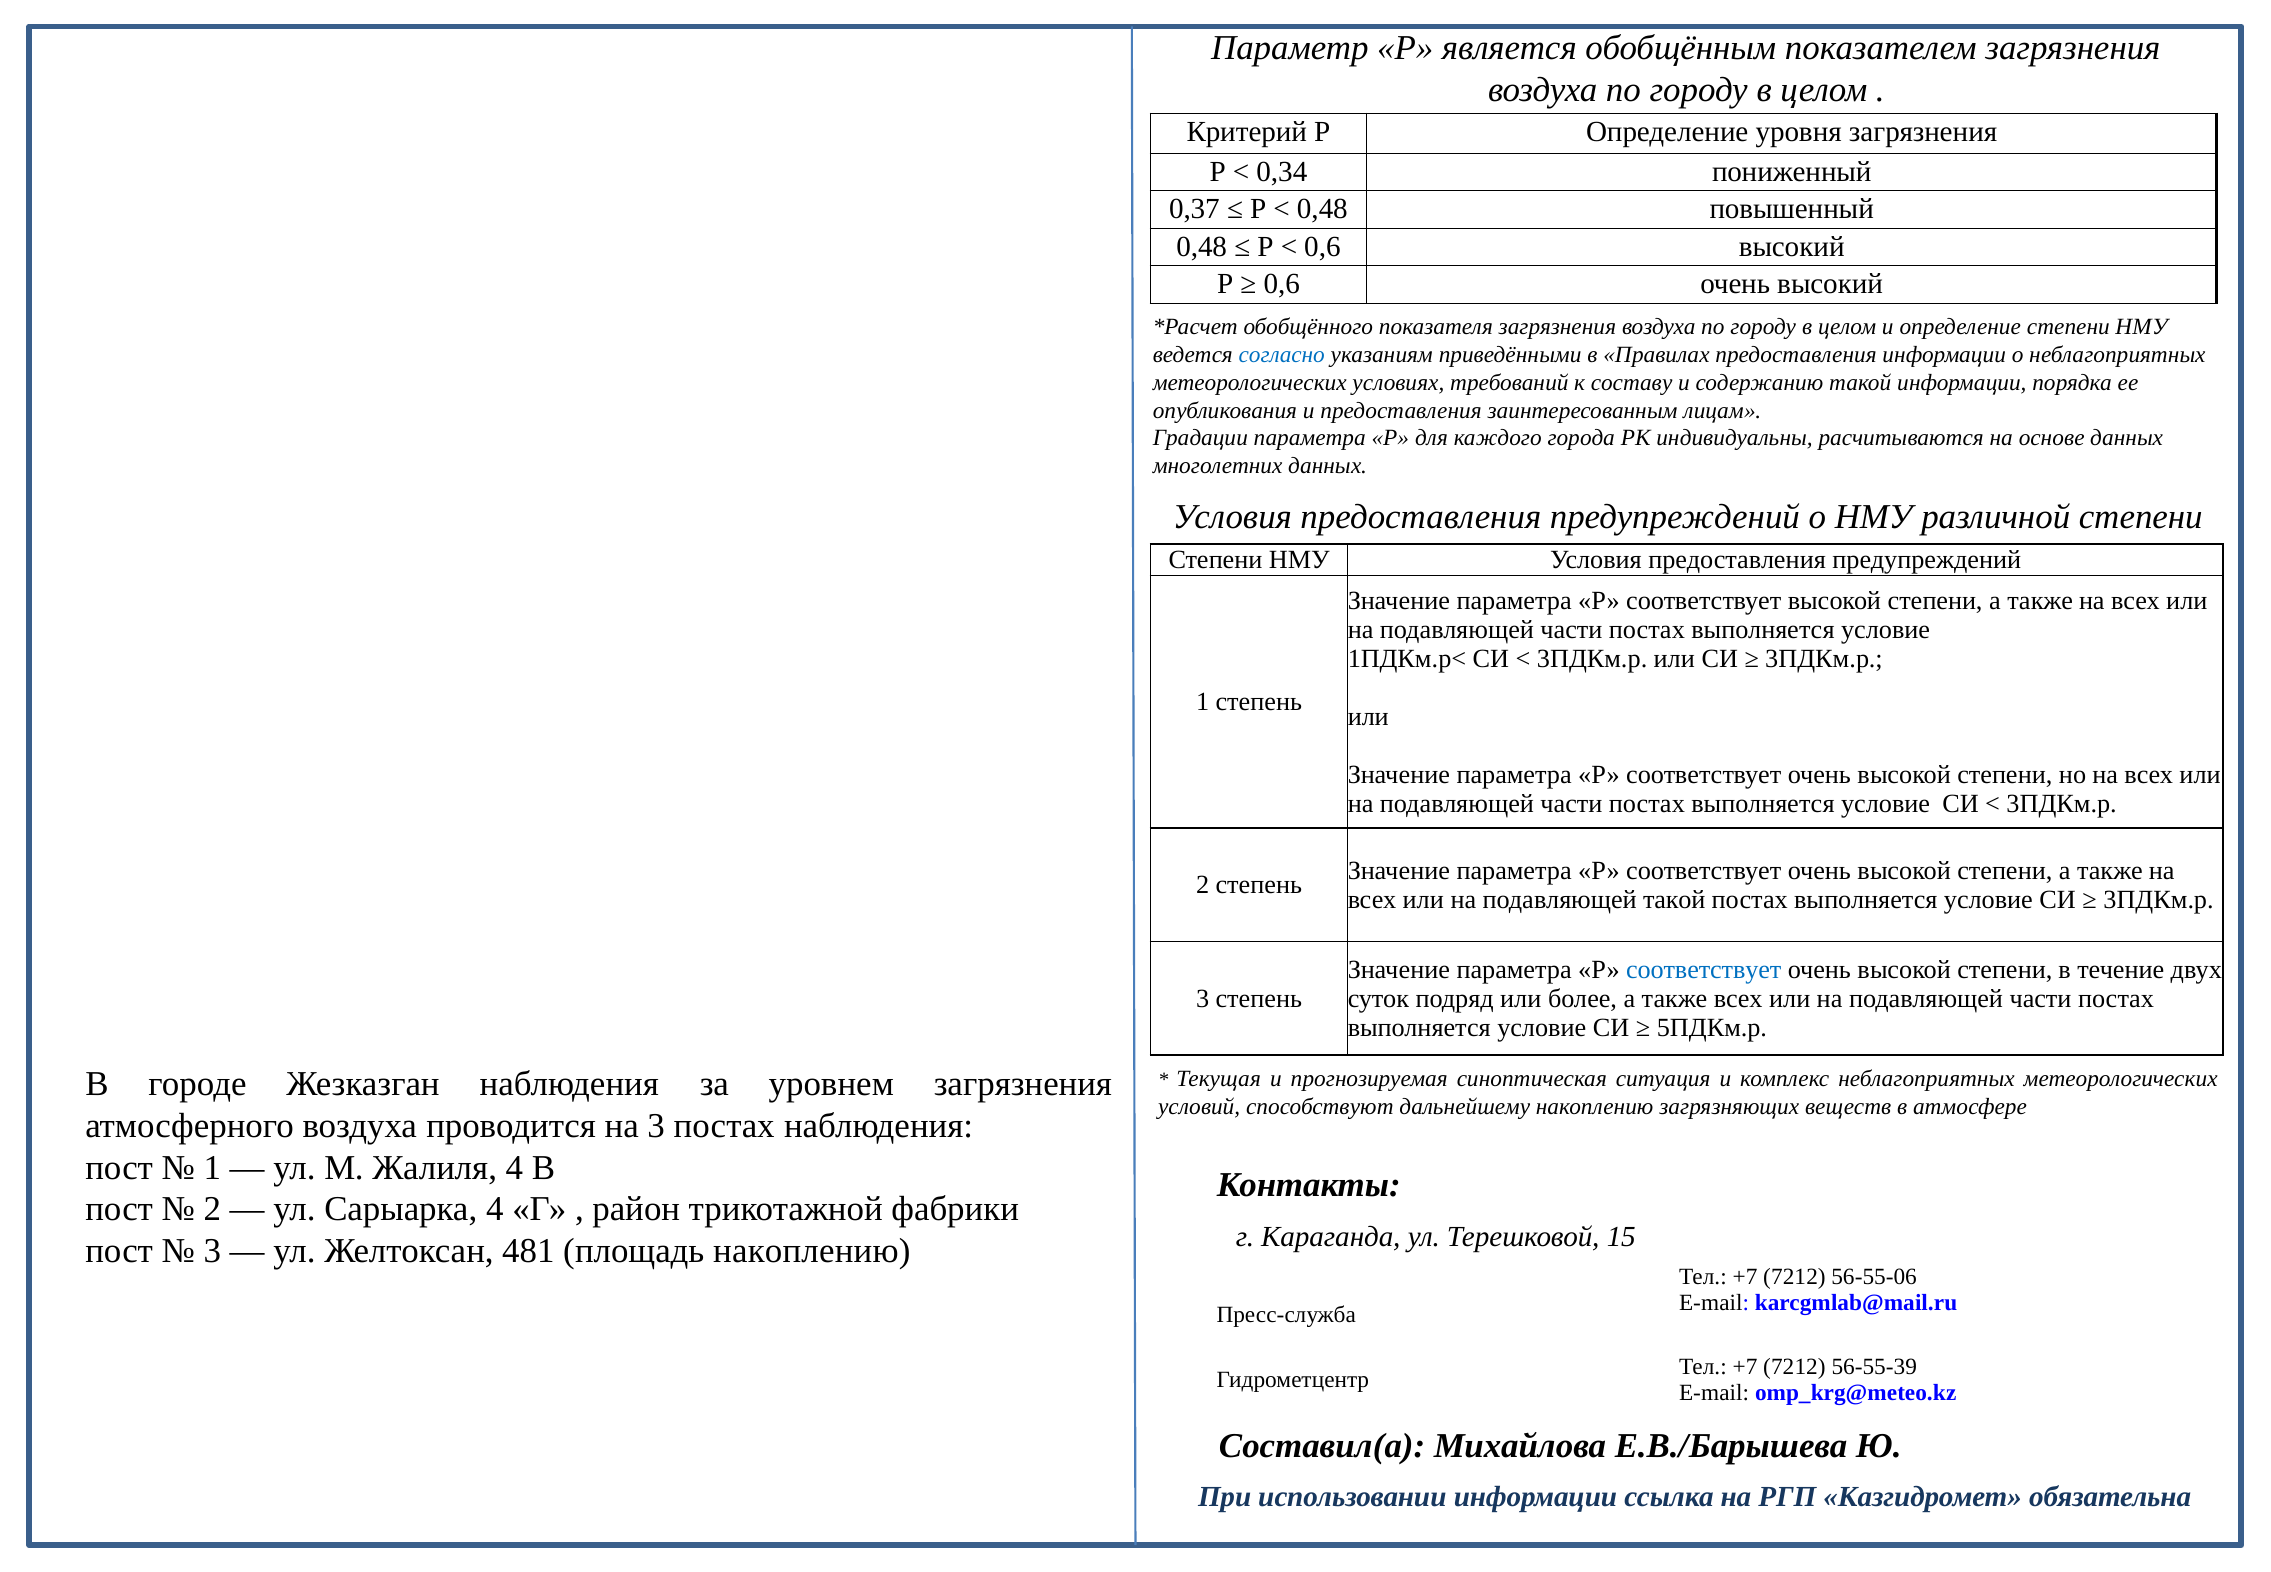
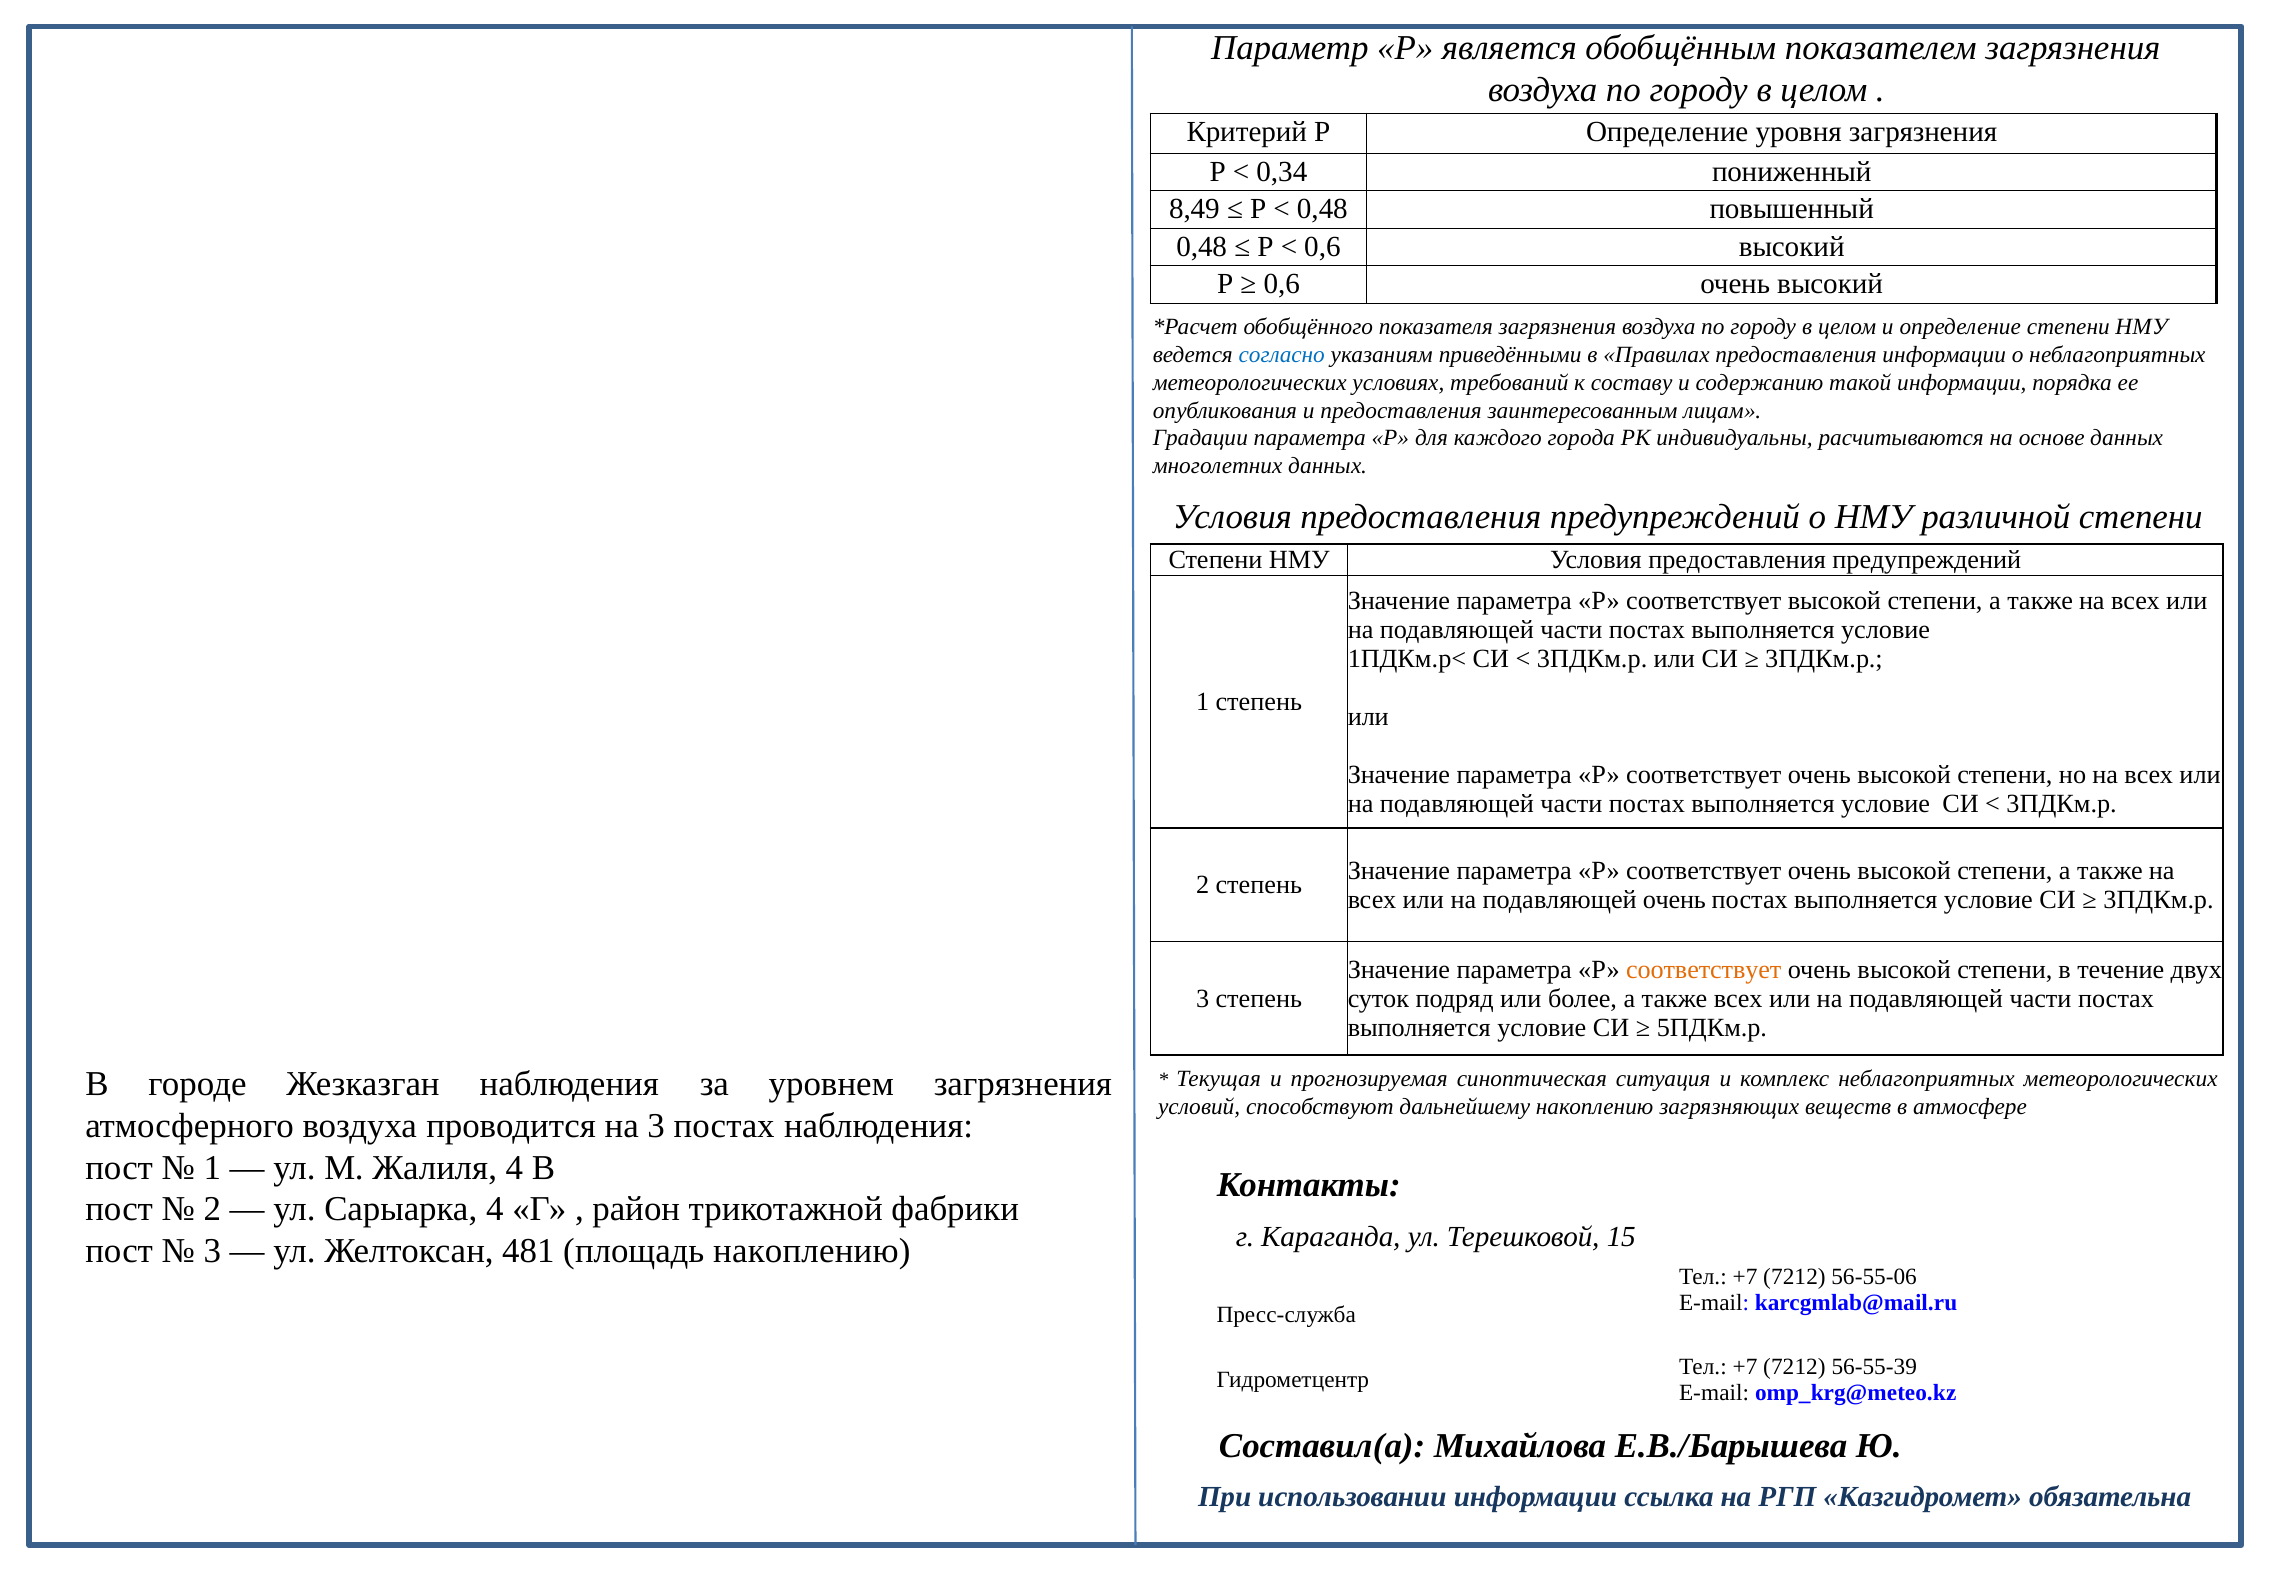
0,37: 0,37 -> 8,49
подавляющей такой: такой -> очень
соответствует at (1704, 970) colour: blue -> orange
